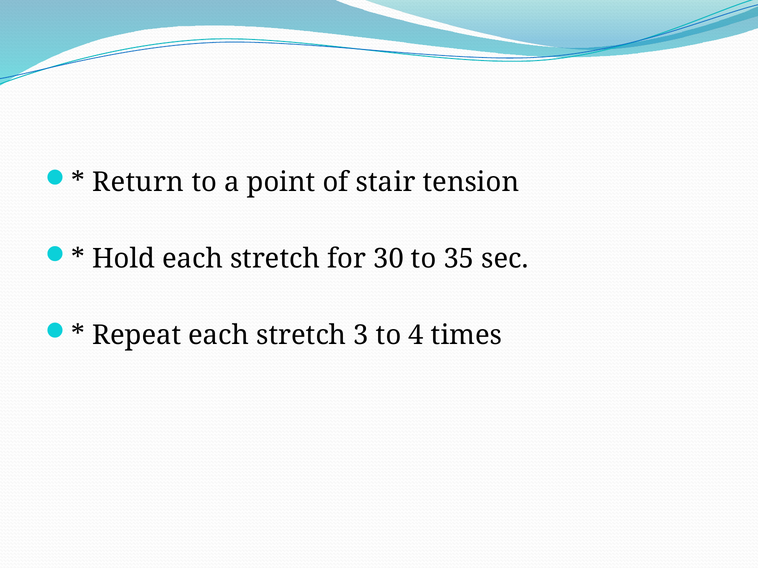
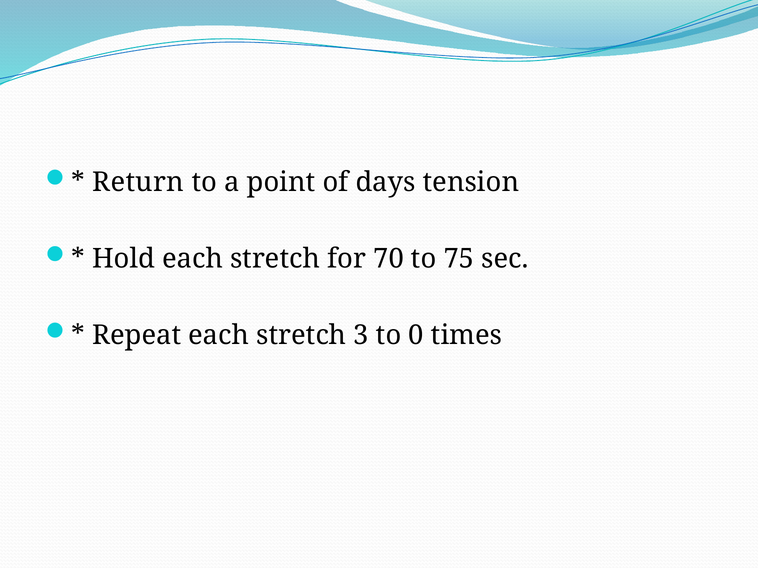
stair: stair -> days
30: 30 -> 70
35: 35 -> 75
4: 4 -> 0
